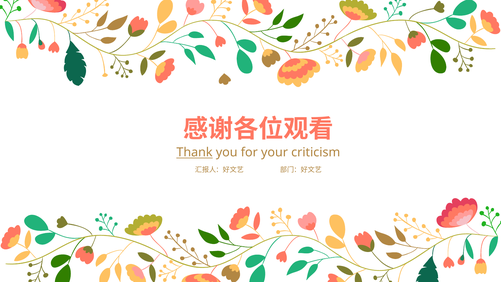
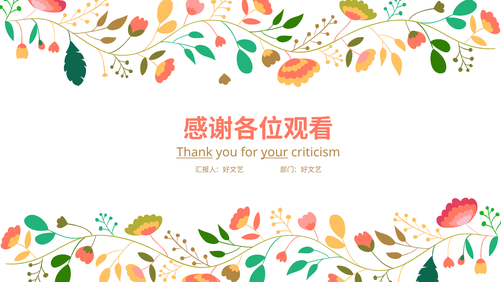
your underline: none -> present
